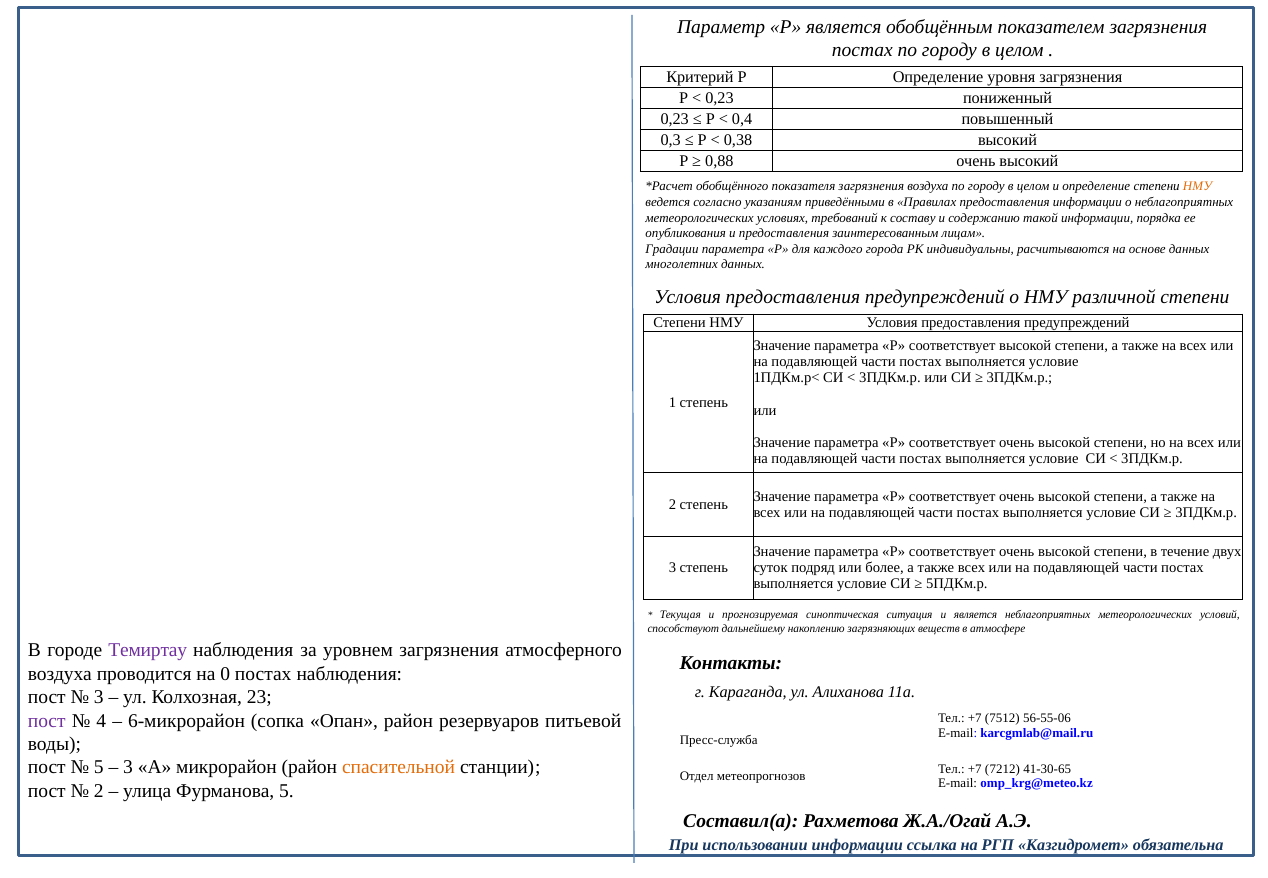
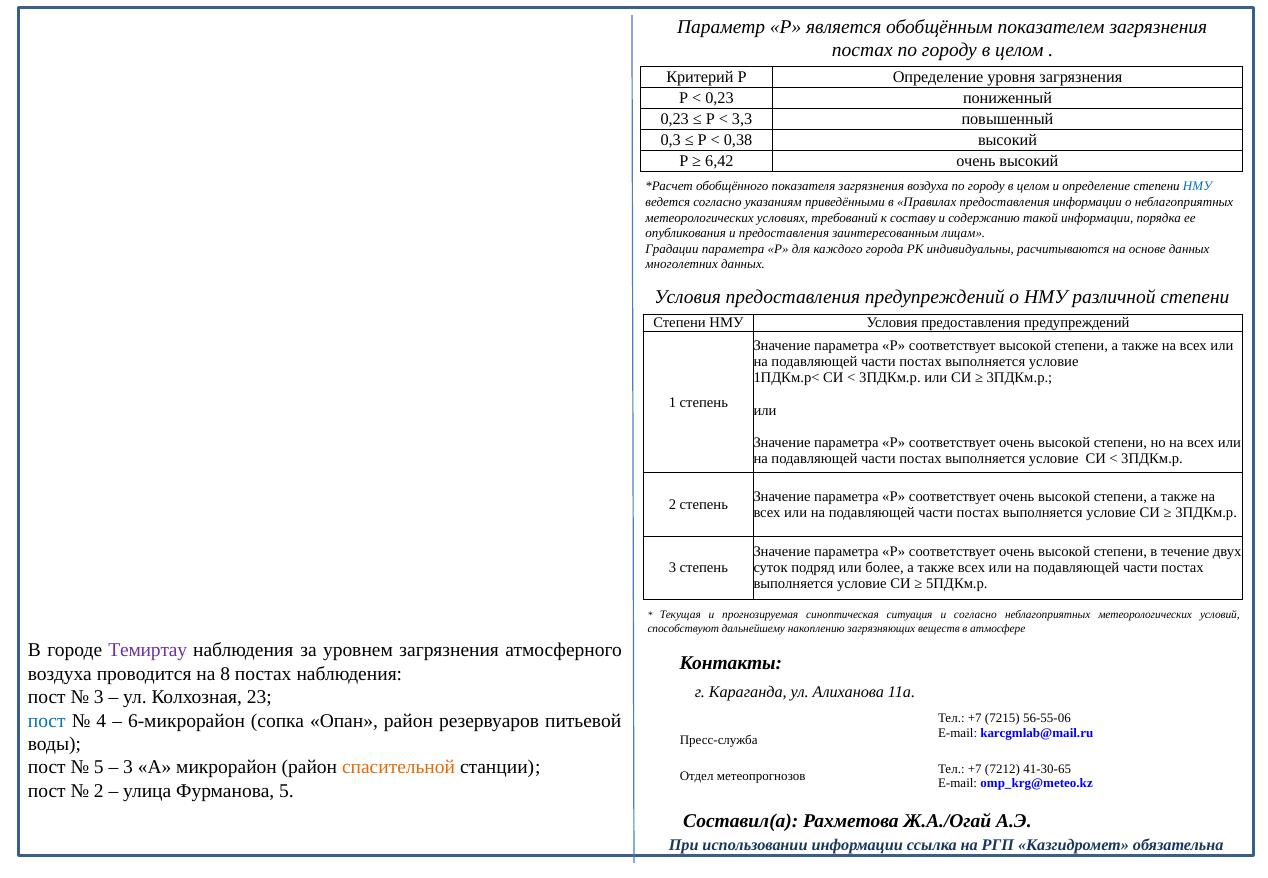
0,4: 0,4 -> 3,3
0,88: 0,88 -> 6,42
НМУ at (1198, 187) colour: orange -> blue
и является: является -> согласно
0: 0 -> 8
пост at (47, 721) colour: purple -> blue
7512: 7512 -> 7215
